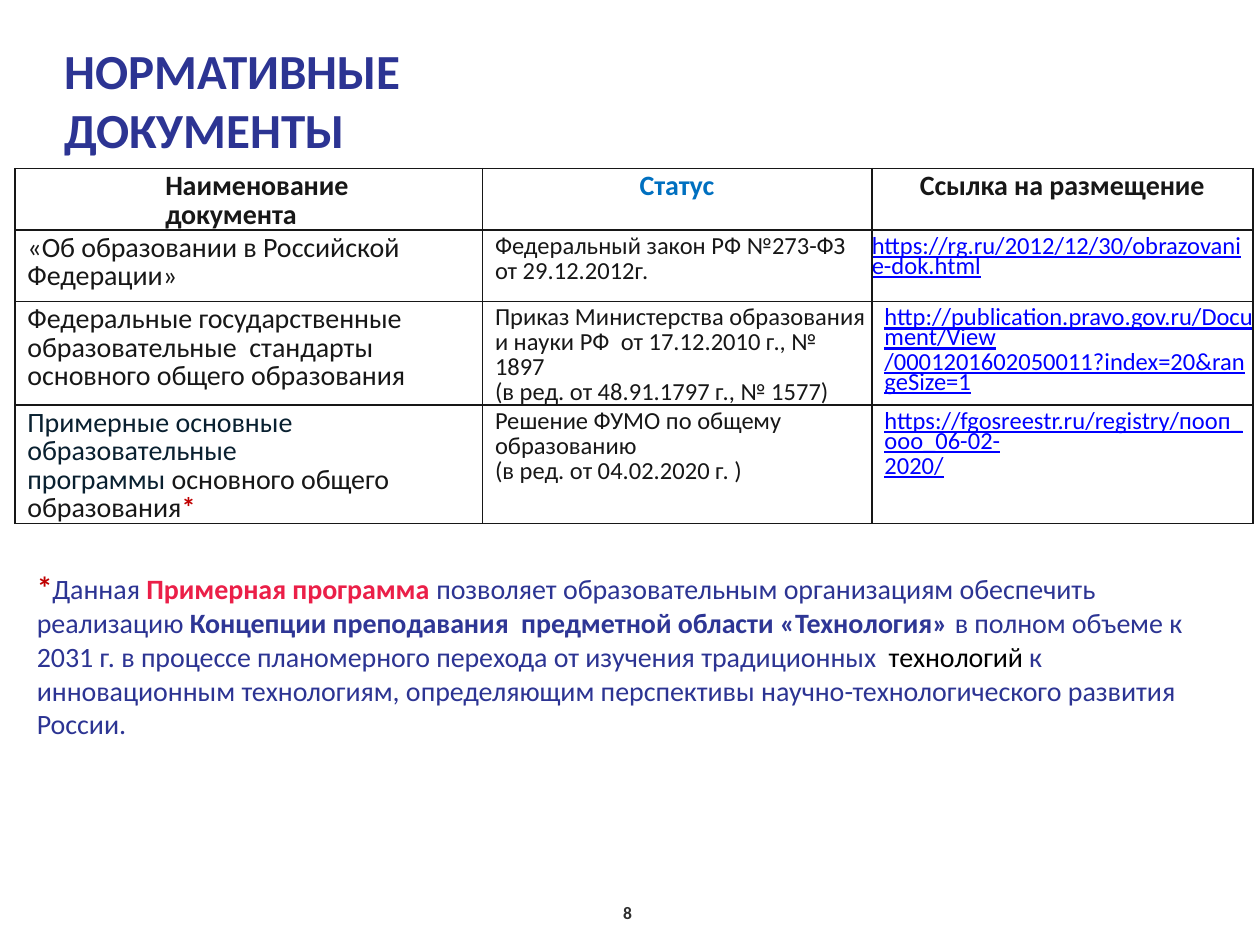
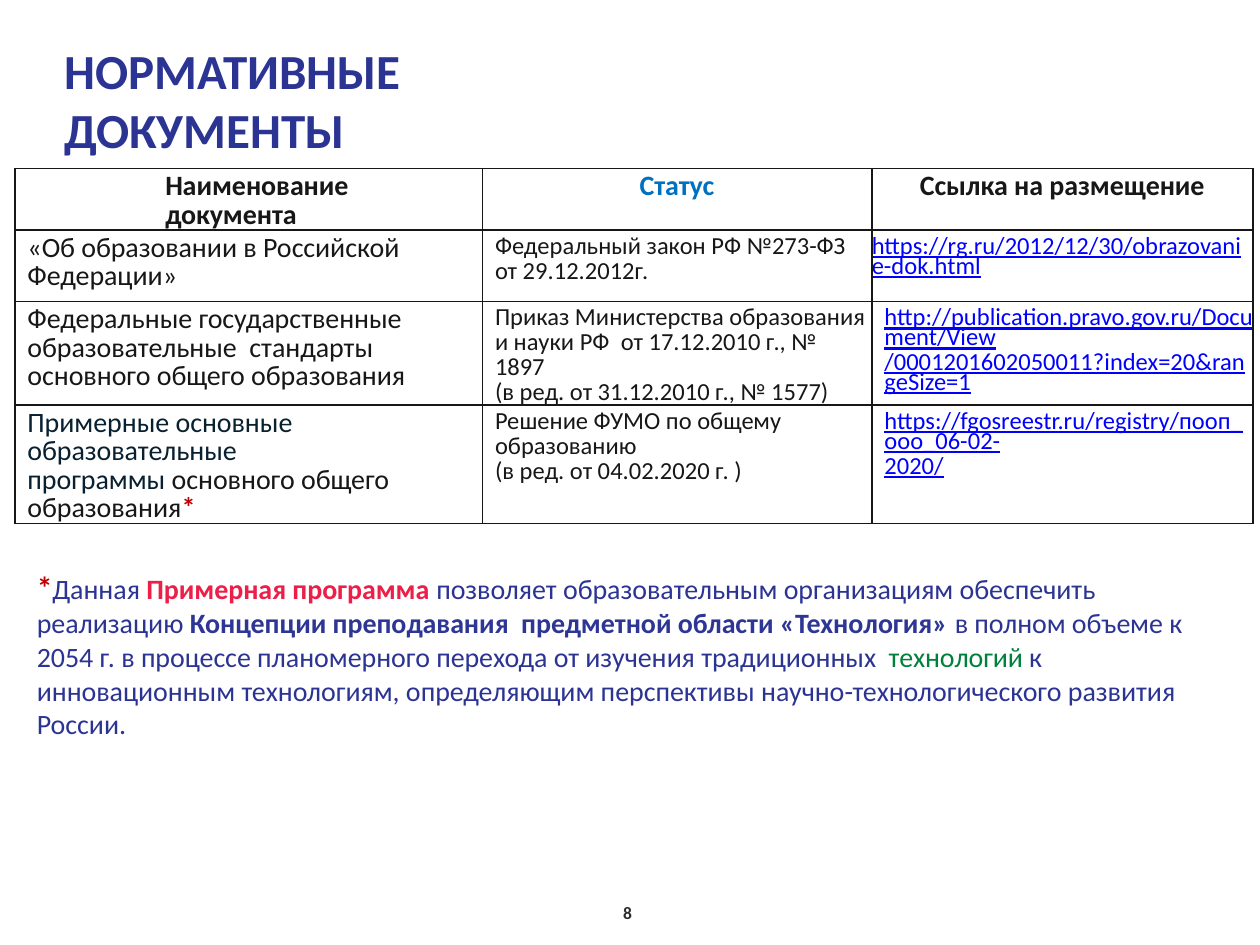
48.91.1797: 48.91.1797 -> 31.12.2010
2031: 2031 -> 2054
технологий colour: black -> green
